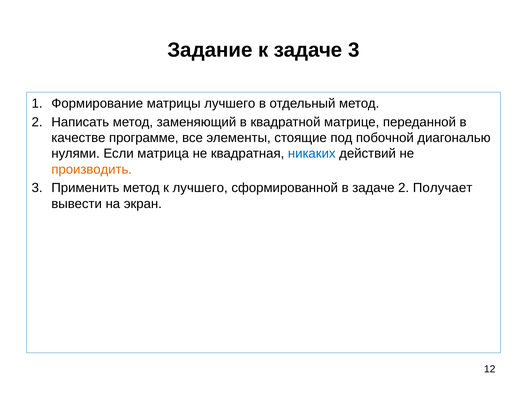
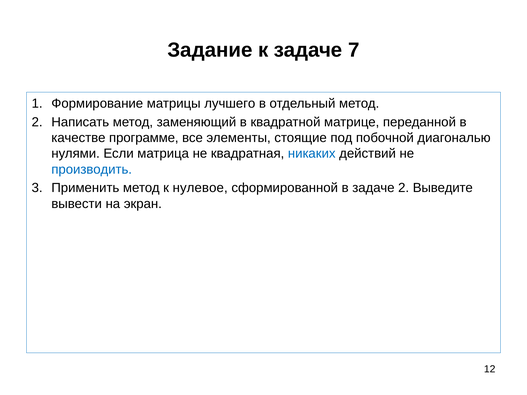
задаче 3: 3 -> 7
производить colour: orange -> blue
к лучшего: лучшего -> нулевое
Получает: Получает -> Выведите
